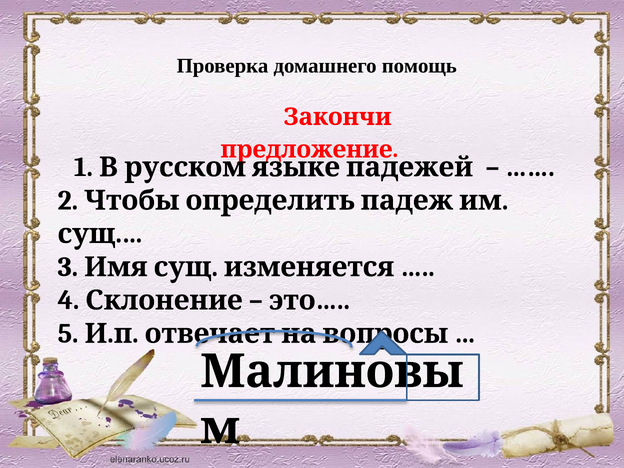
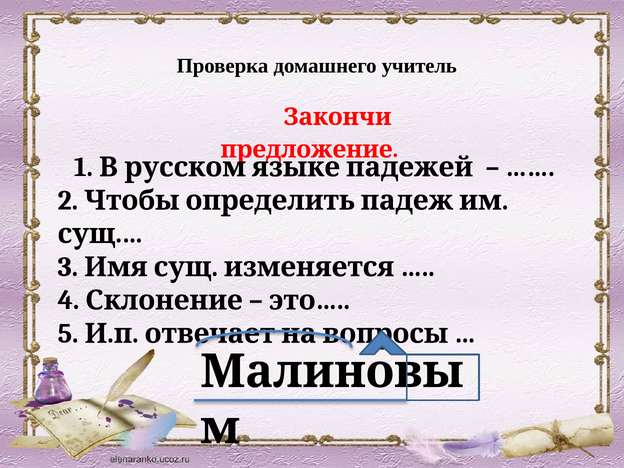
помощь: помощь -> учитель
